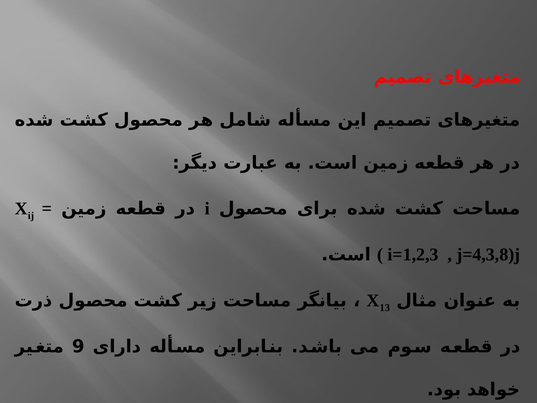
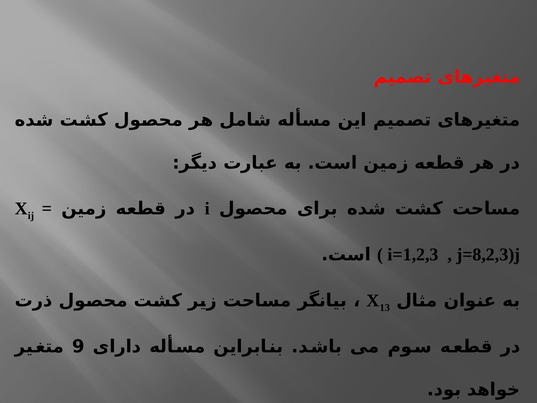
j=4,3,8)j: j=4,3,8)j -> j=8,2,3)j
